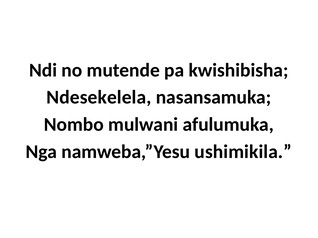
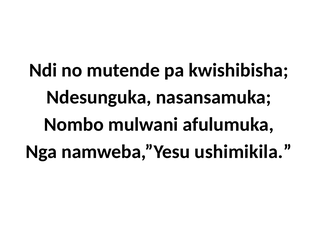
Ndesekelela: Ndesekelela -> Ndesunguka
